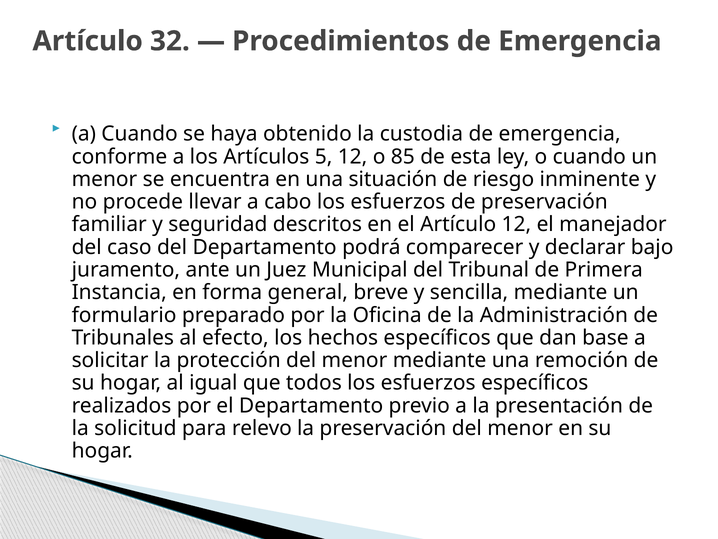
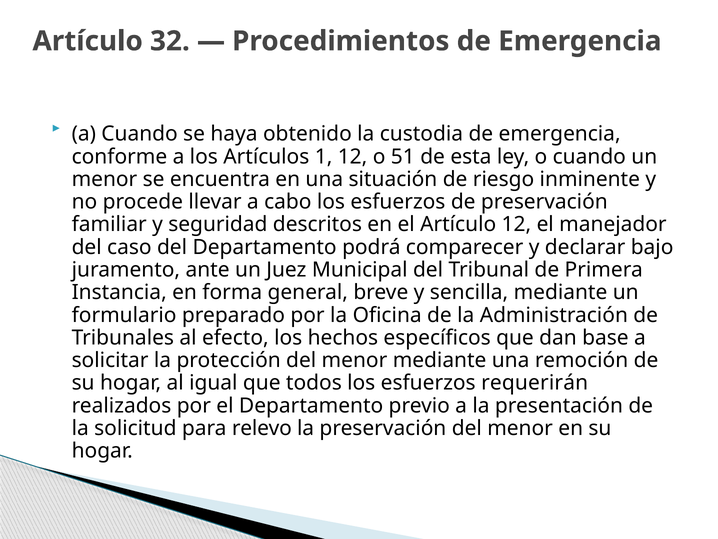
5: 5 -> 1
85: 85 -> 51
esfuerzos específicos: específicos -> requerirán
